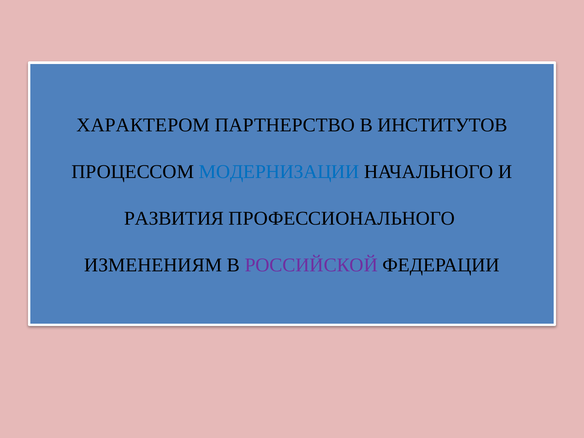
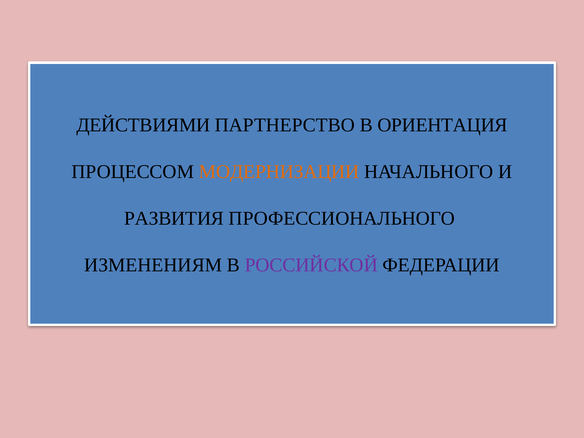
ХАРАКТЕРОМ: ХАРАКТЕРОМ -> ДЕЙСТВИЯМИ
ИНСТИТУТОВ: ИНСТИТУТОВ -> ОРИЕНТАЦИЯ
МОДЕРНИЗАЦИИ colour: blue -> orange
